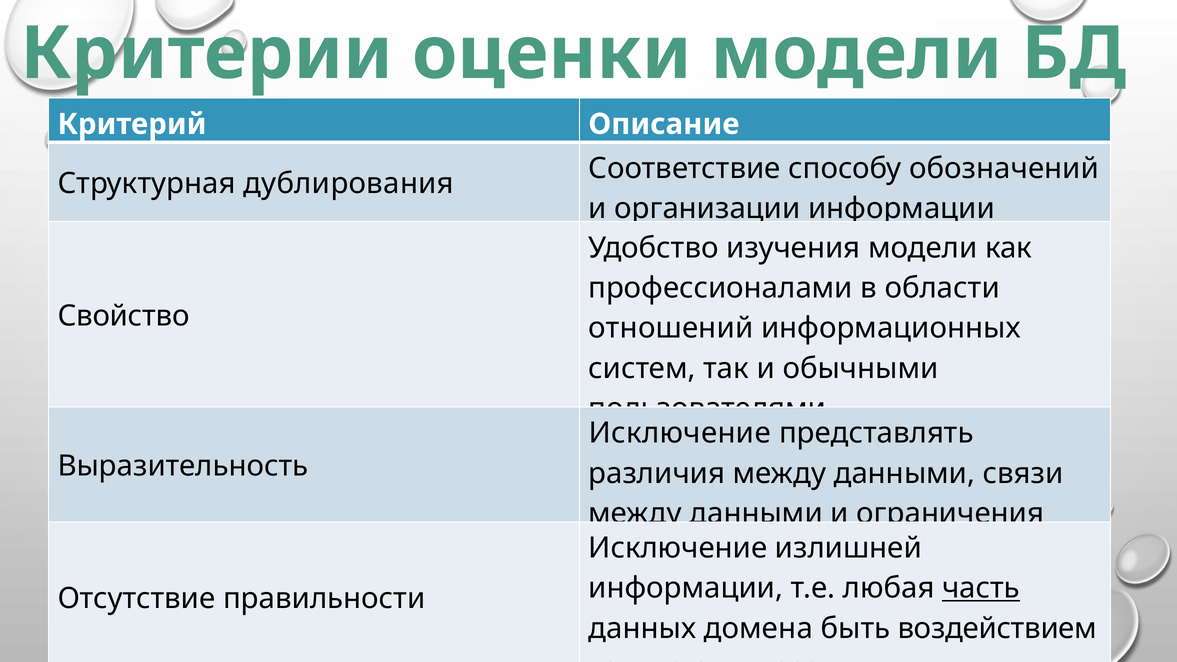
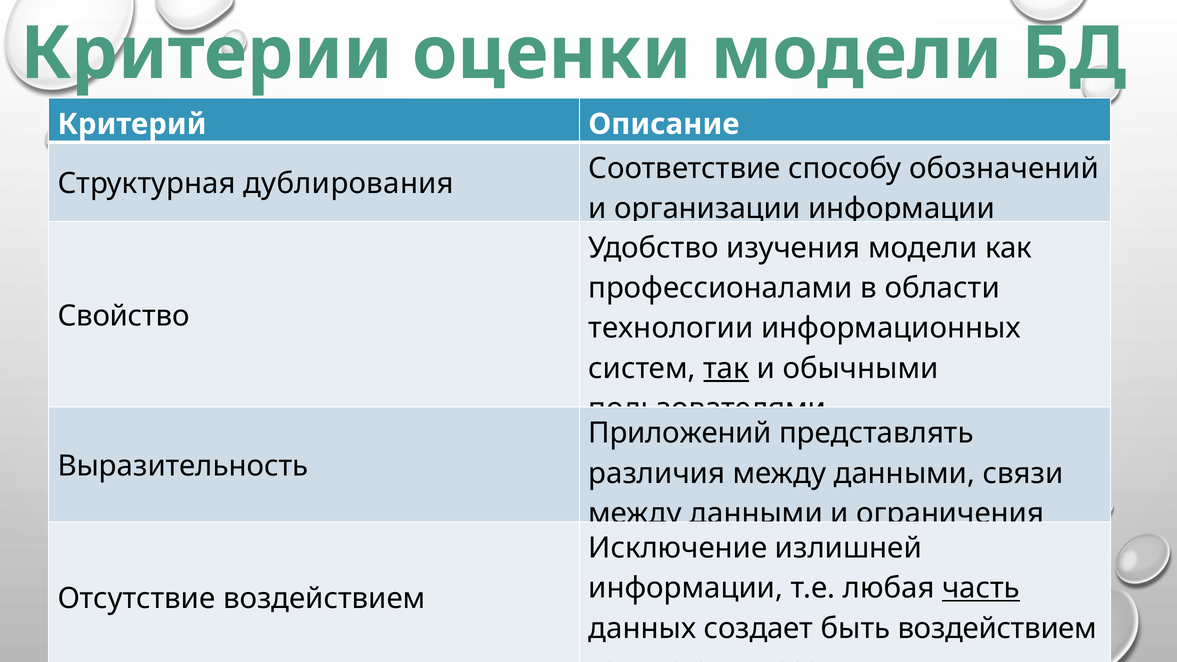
отношений: отношений -> технологии
так underline: none -> present
Исключение at (680, 433): Исключение -> Приложений
Отсутствие правильности: правильности -> воздействием
домена: домена -> создает
